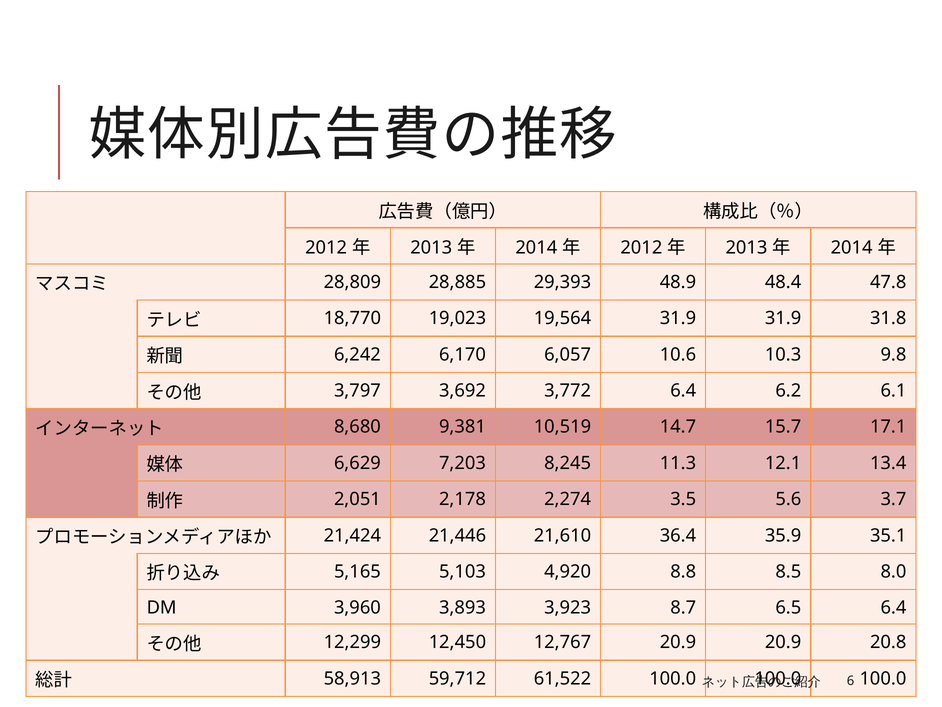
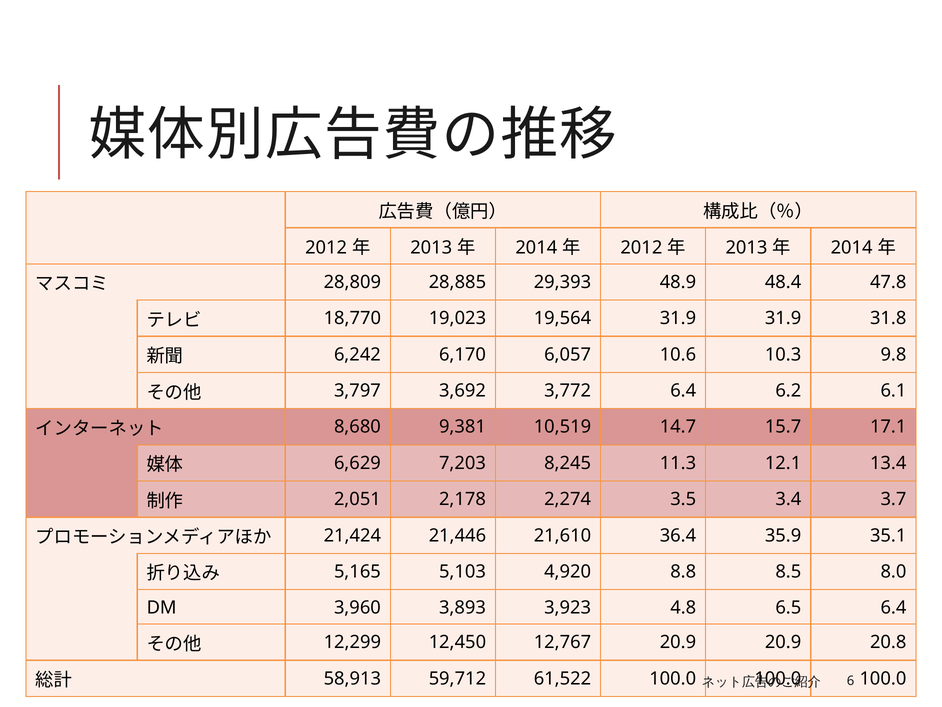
5.6: 5.6 -> 3.4
8.7: 8.7 -> 4.8
